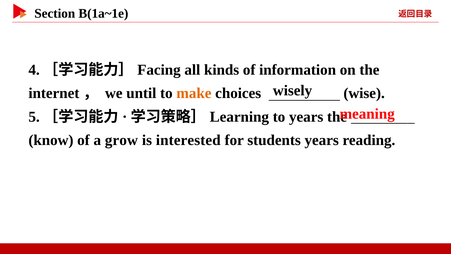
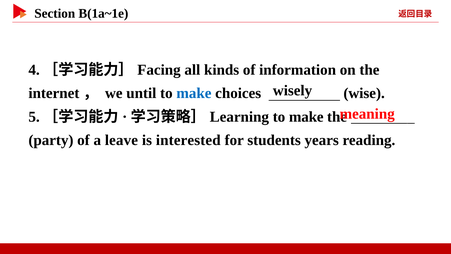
make at (194, 93) colour: orange -> blue
years at (306, 117): years -> make
know: know -> party
grow: grow -> leave
